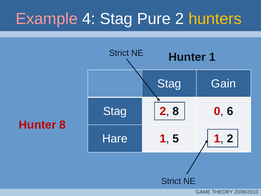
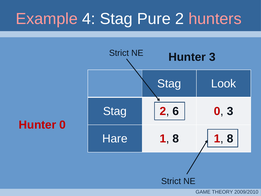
hunters colour: yellow -> pink
Hunter 1: 1 -> 3
Gain: Gain -> Look
2 8: 8 -> 6
0 6: 6 -> 3
Hunter 8: 8 -> 0
Hare 1 5: 5 -> 8
2 at (230, 139): 2 -> 8
